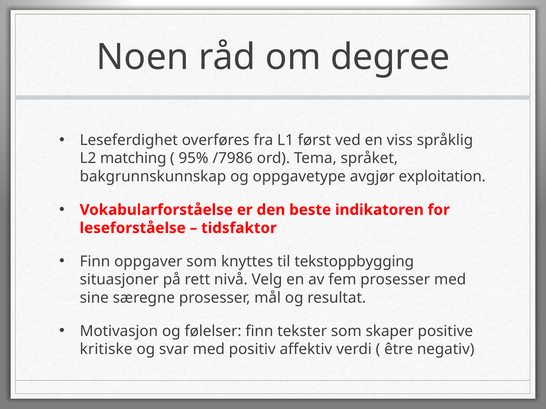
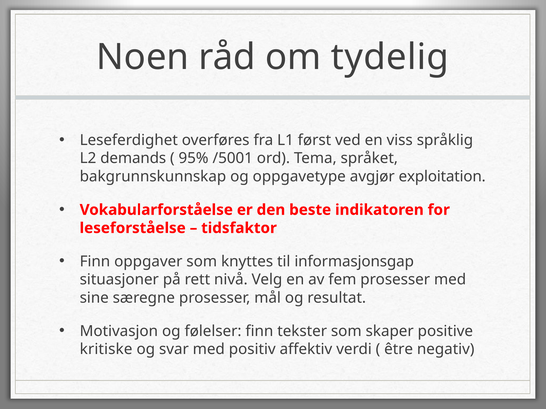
degree: degree -> tydelig
matching: matching -> demands
/7986: /7986 -> /5001
tekstoppbygging: tekstoppbygging -> informasjonsgap
